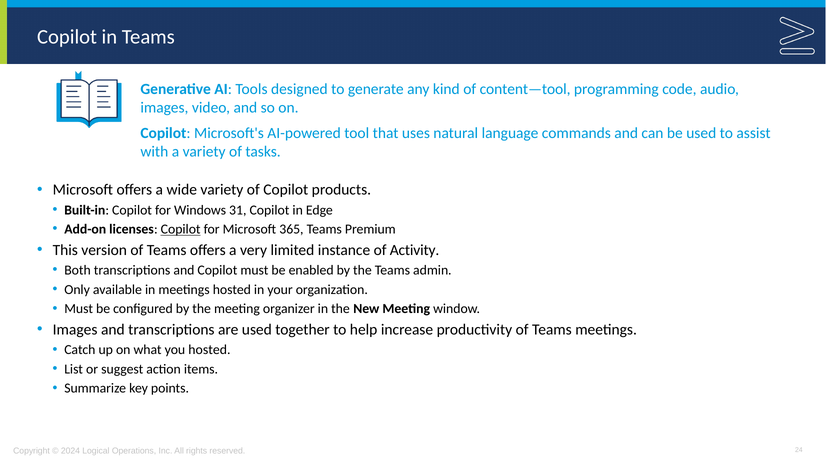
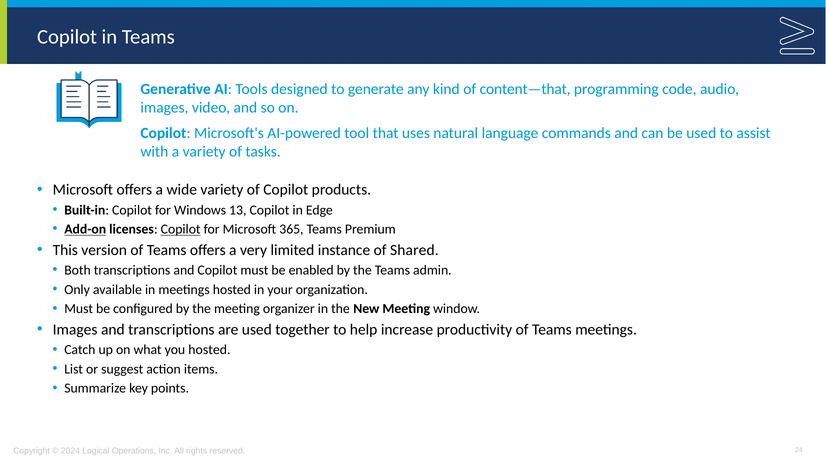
content—tool: content—tool -> content—that
31: 31 -> 13
Add-on underline: none -> present
Activity: Activity -> Shared
